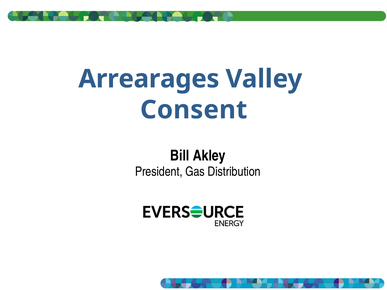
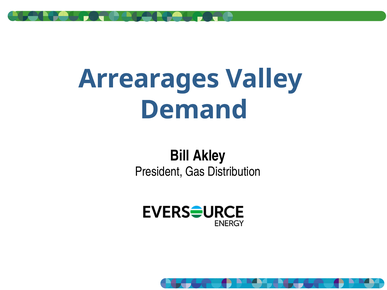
Consent: Consent -> Demand
